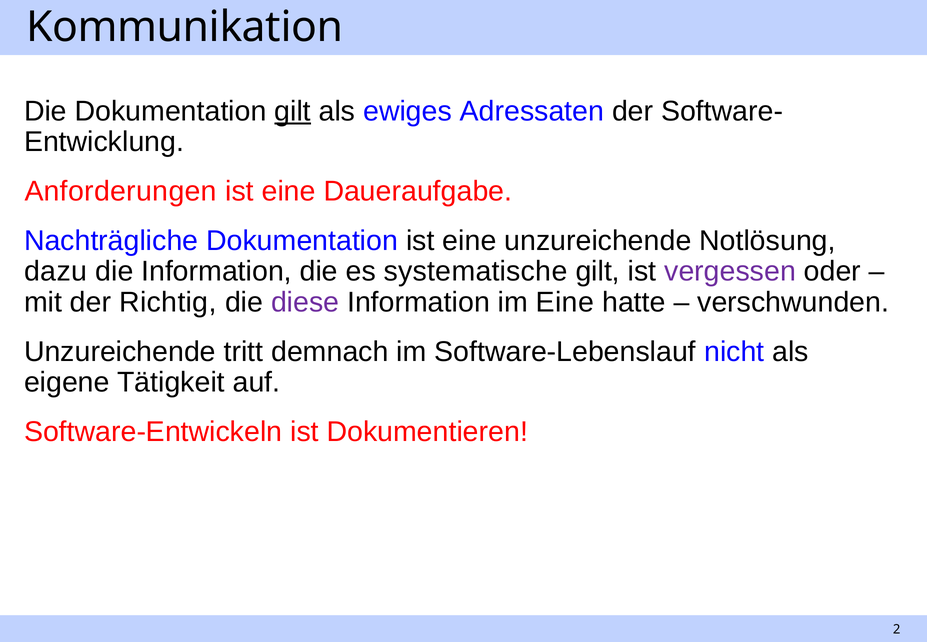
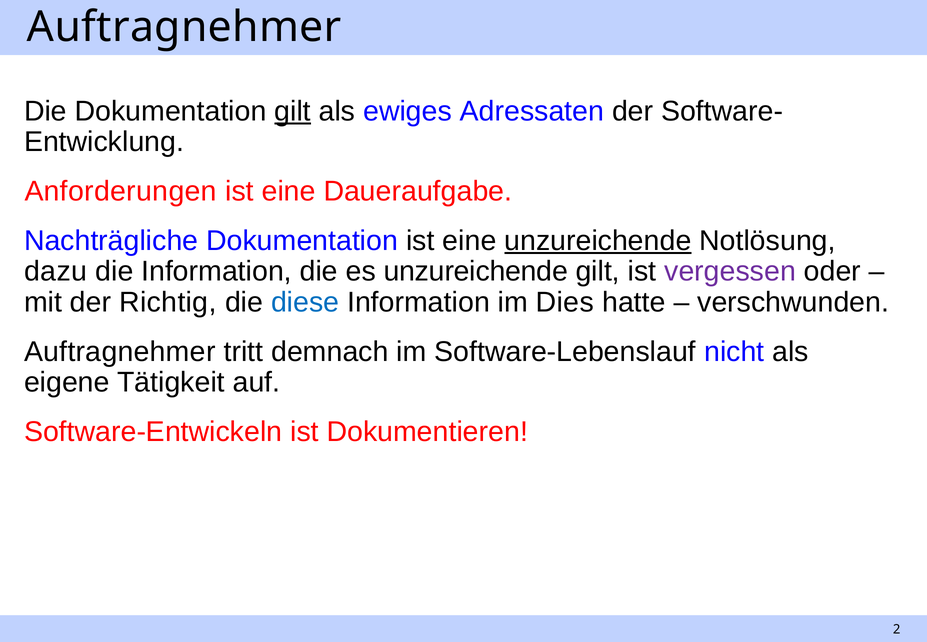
Kommunikation at (185, 27): Kommunikation -> Auftragnehmer
unzureichende at (598, 241) underline: none -> present
es systematische: systematische -> unzureichende
diese colour: purple -> blue
im Eine: Eine -> Dies
Unzureichende at (120, 352): Unzureichende -> Auftragnehmer
